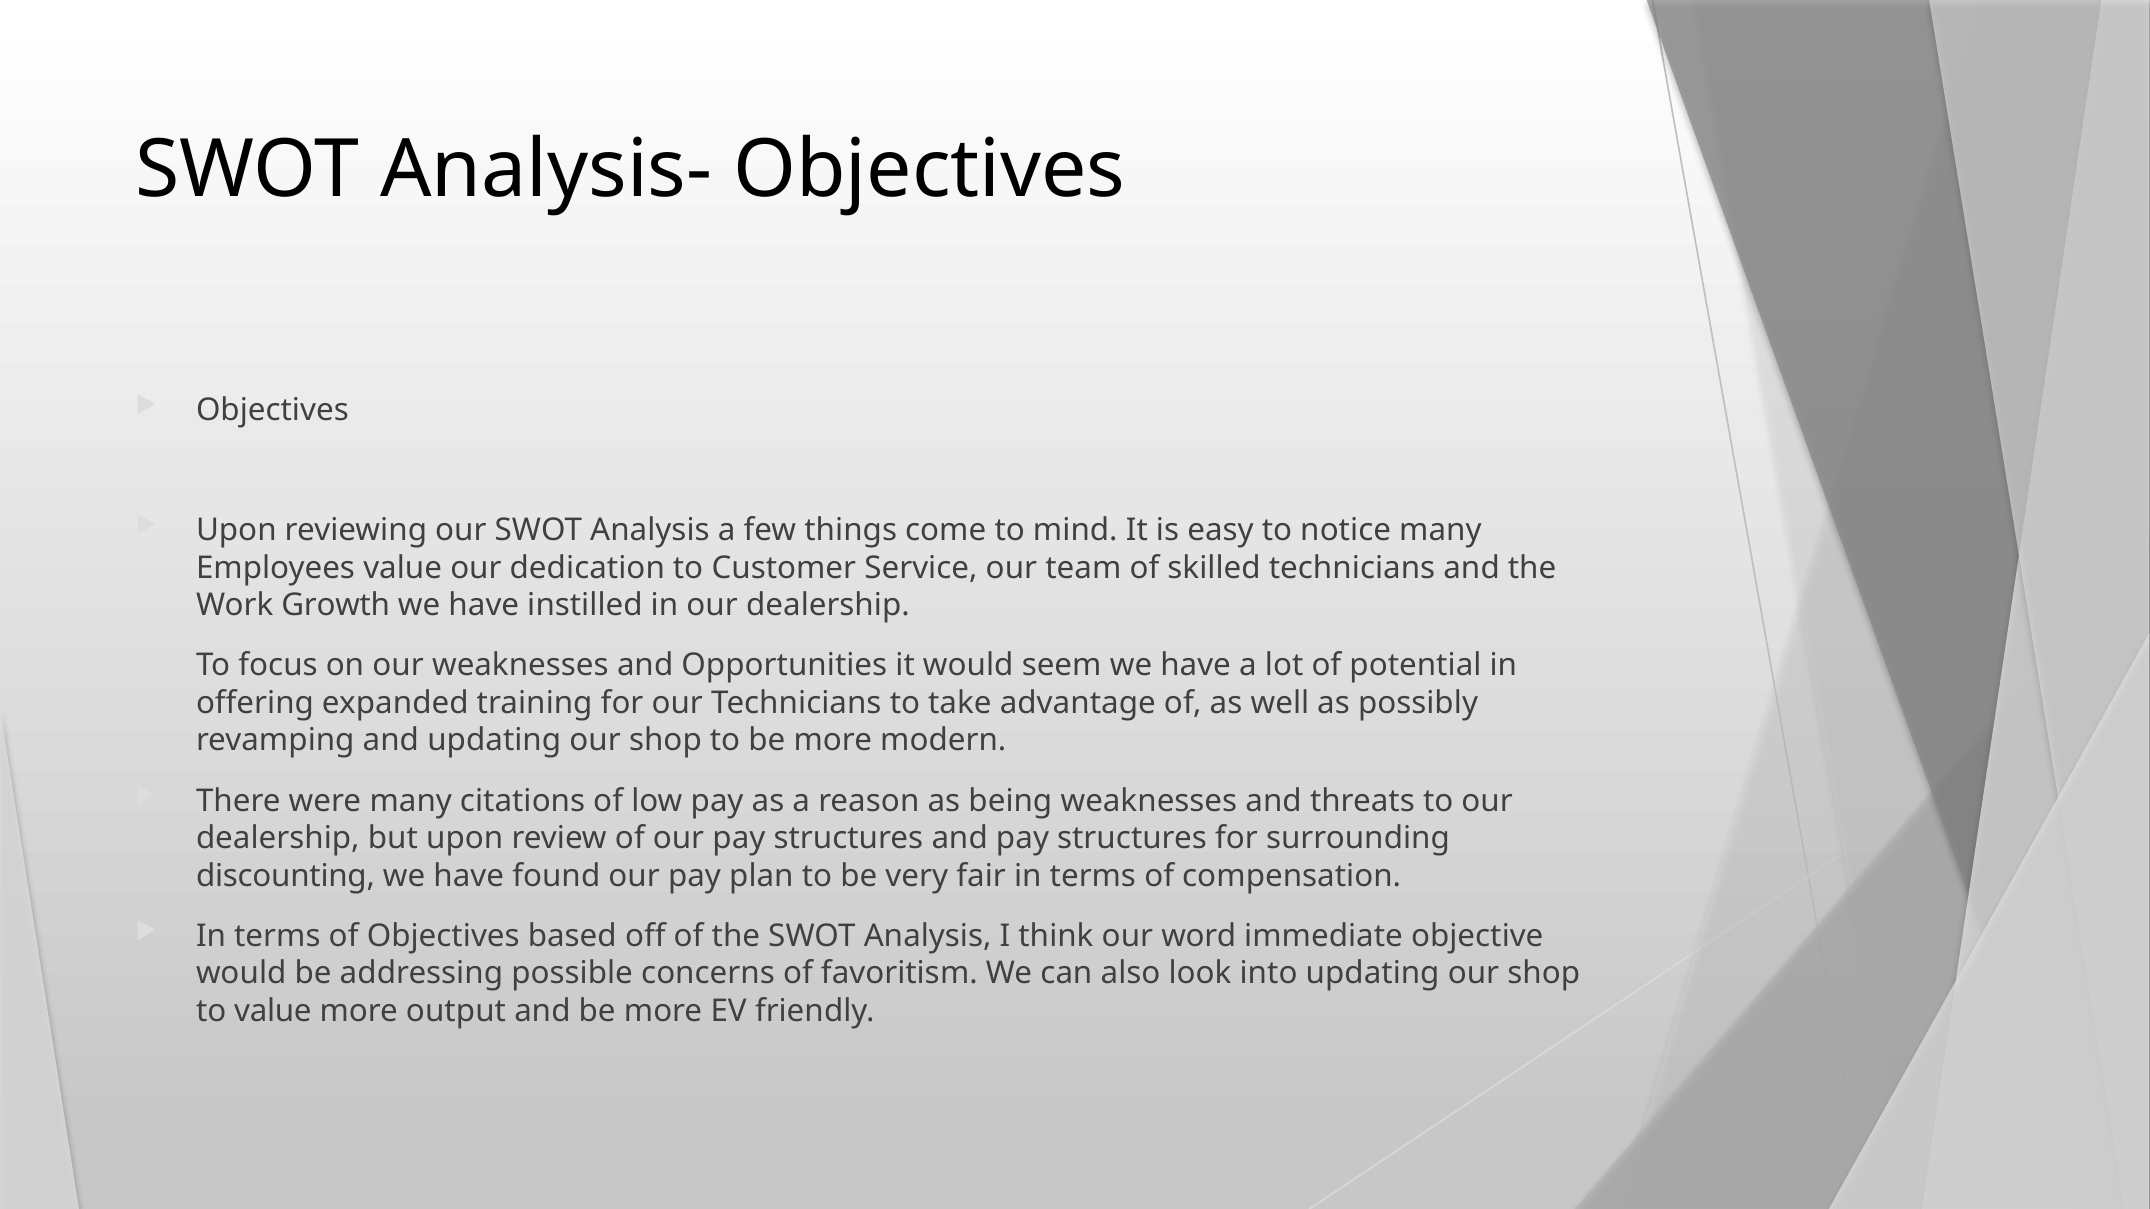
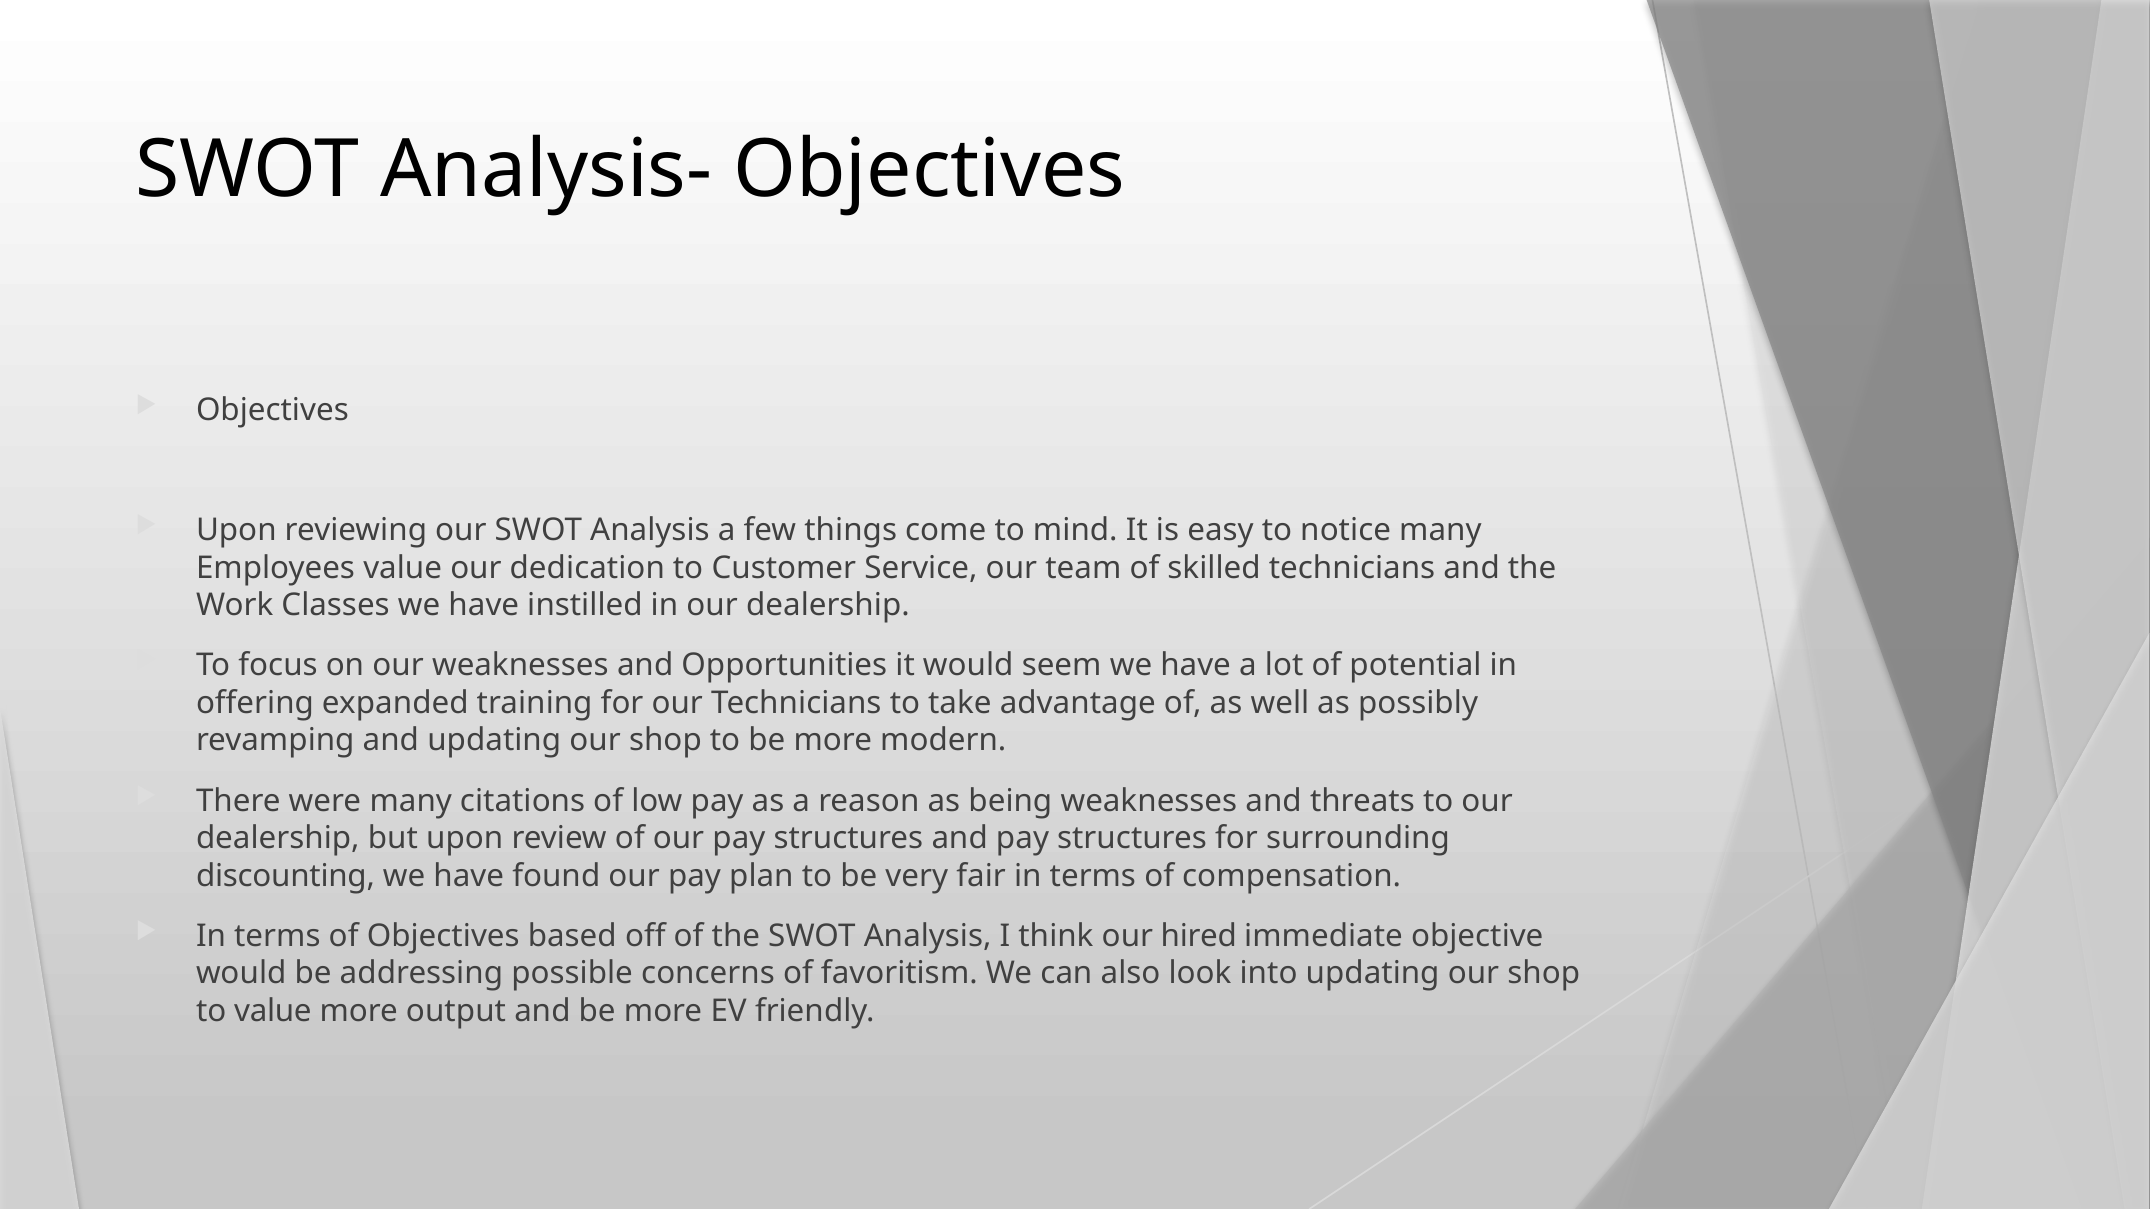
Growth: Growth -> Classes
word: word -> hired
